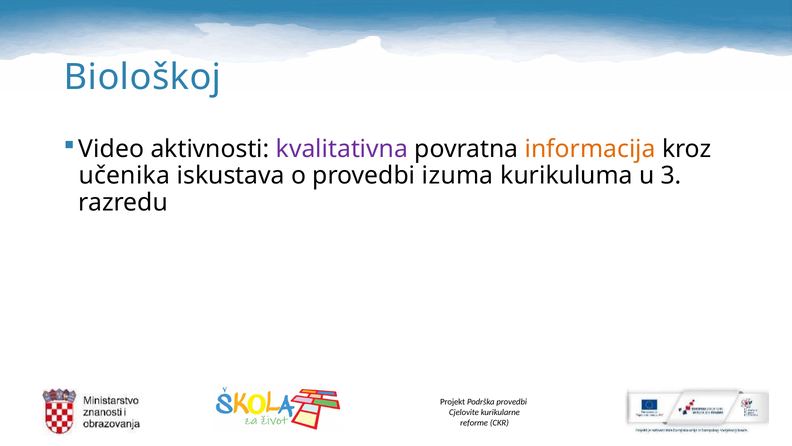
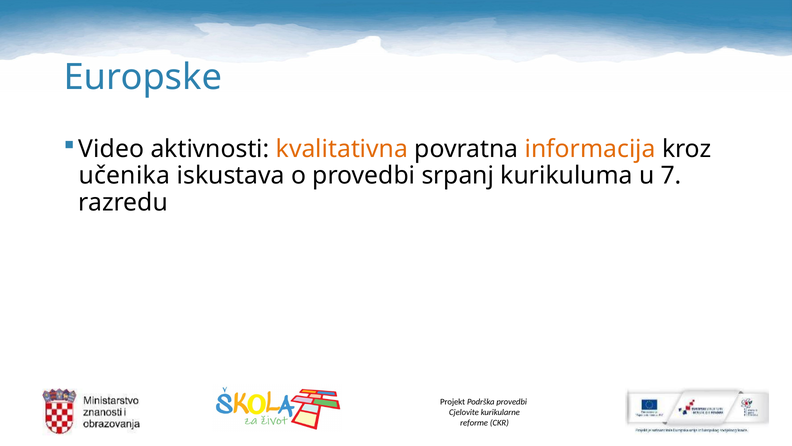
Biološkoj: Biološkoj -> Europske
kvalitativna colour: purple -> orange
izuma: izuma -> srpanj
3: 3 -> 7
